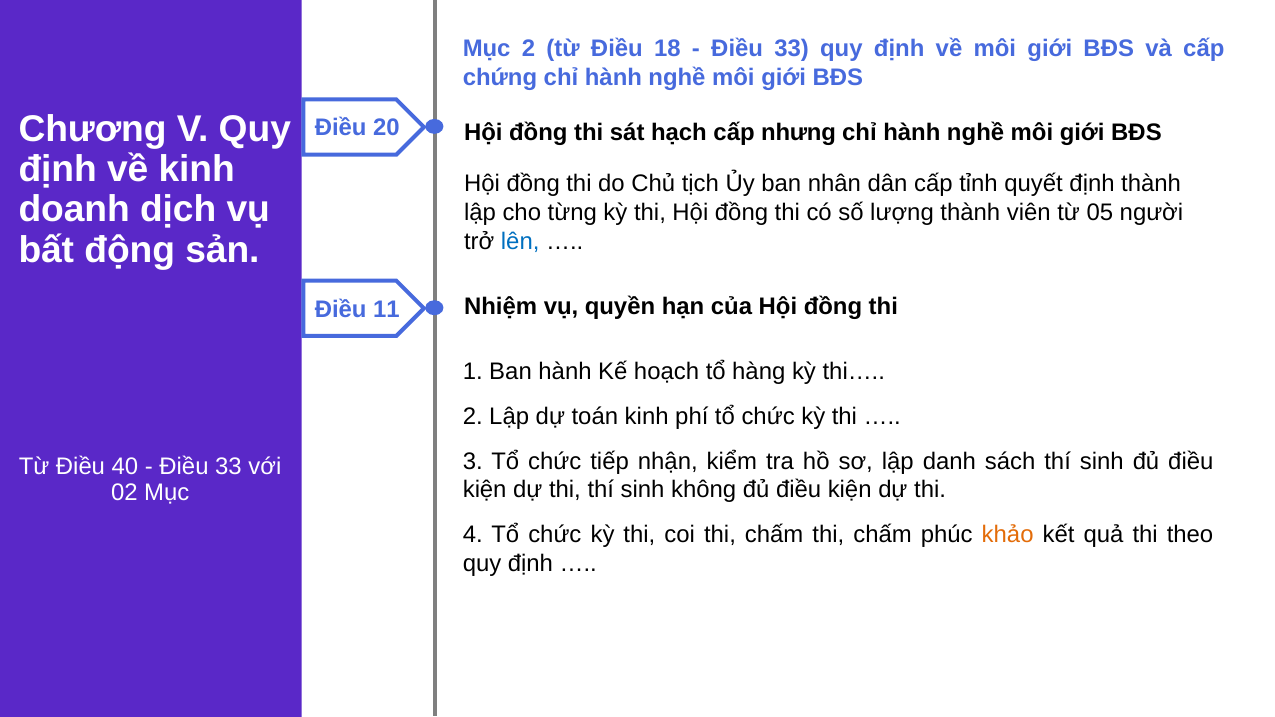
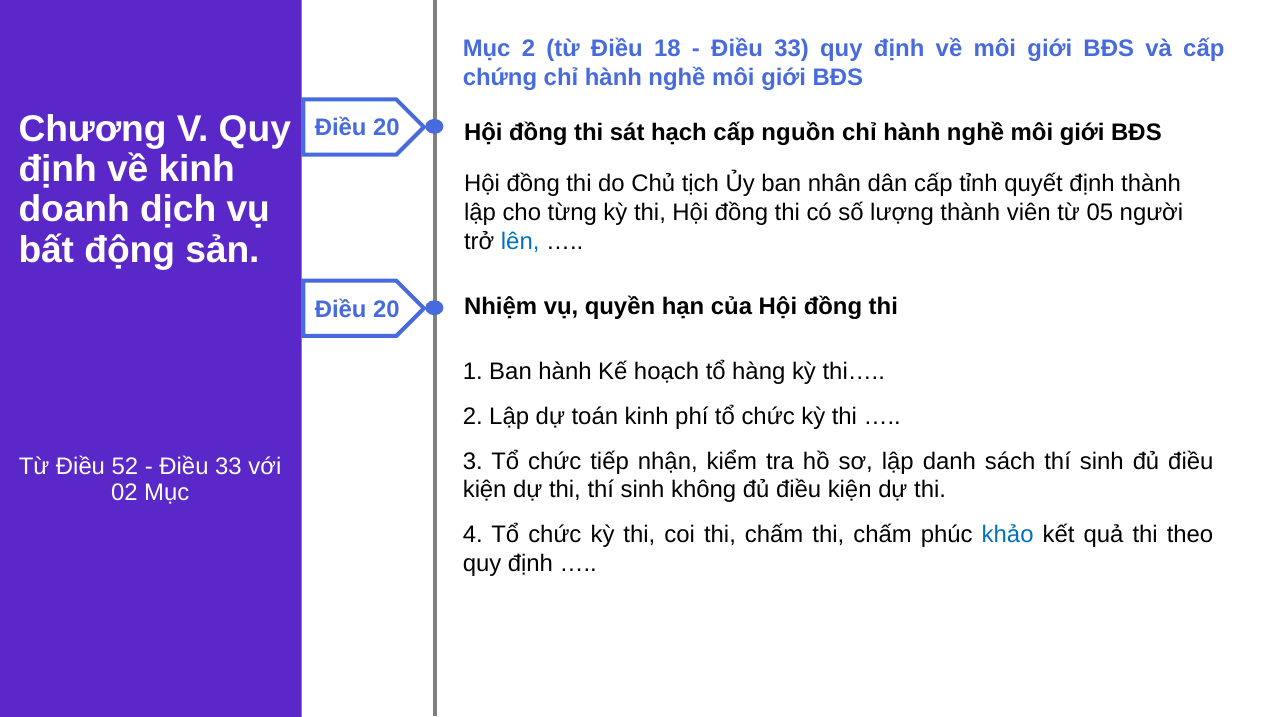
nhưng: nhưng -> nguồn
11 at (386, 309): 11 -> 20
40: 40 -> 52
khảo colour: orange -> blue
